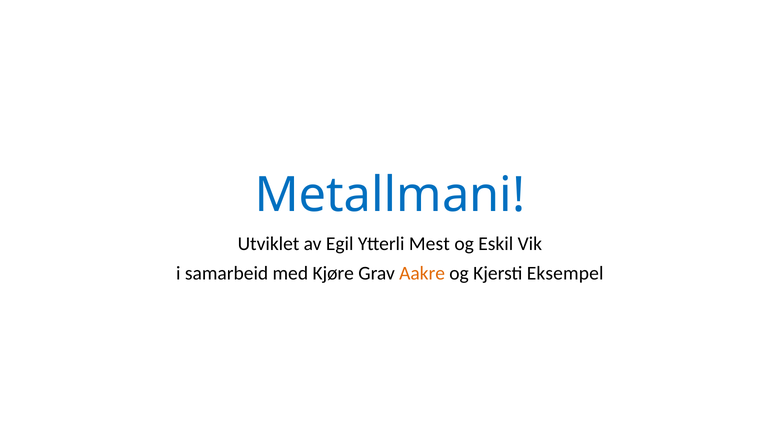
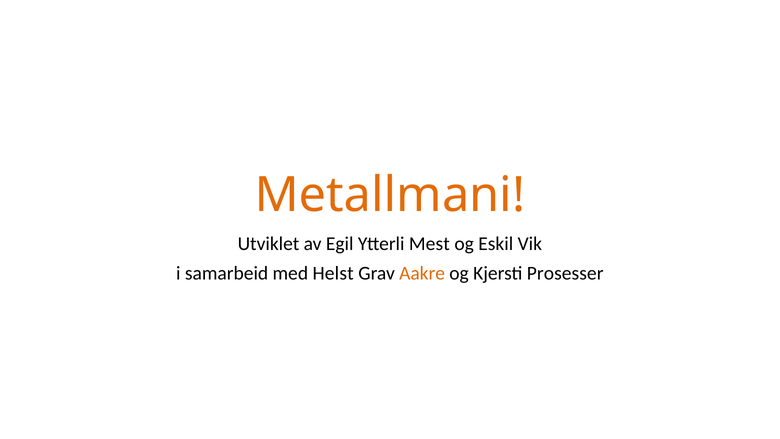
Metallmani colour: blue -> orange
Kjøre: Kjøre -> Helst
Eksempel: Eksempel -> Prosesser
